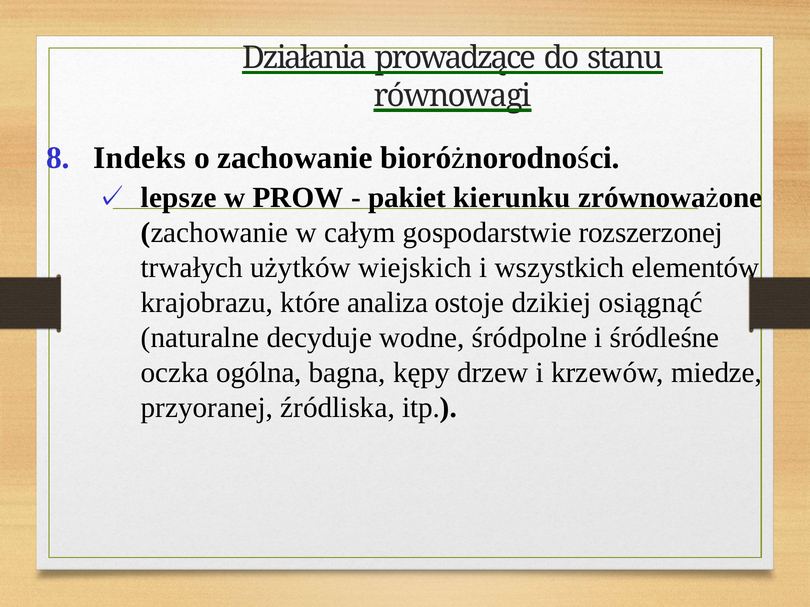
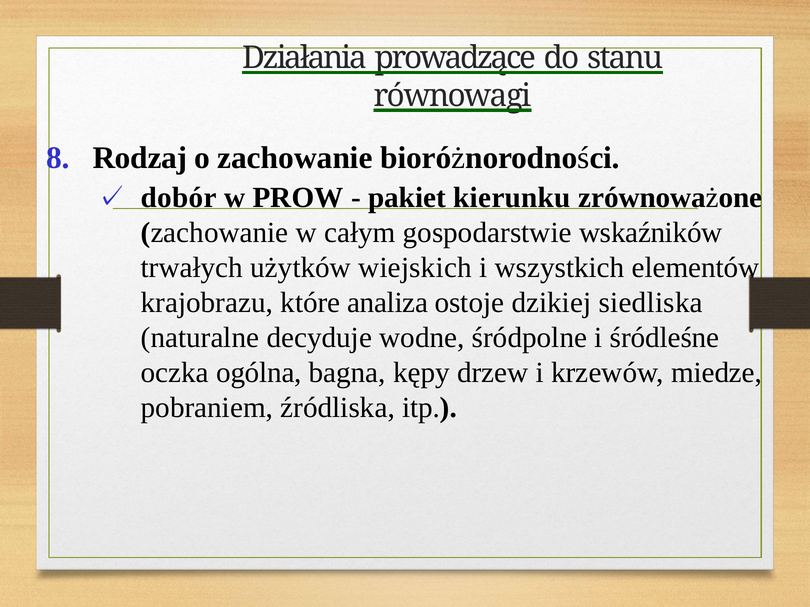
Indeks: Indeks -> Rodzaj
lepsze: lepsze -> dobór
rozszerzonej: rozszerzonej -> wskaźników
osiągnąć: osiągnąć -> siedliska
przyoranej: przyoranej -> pobraniem
